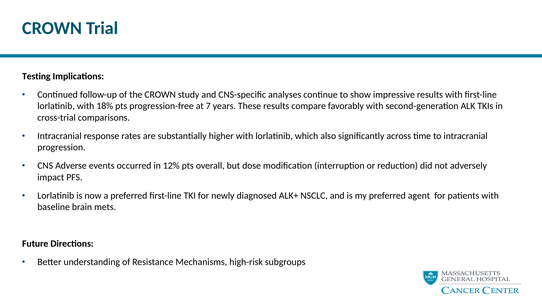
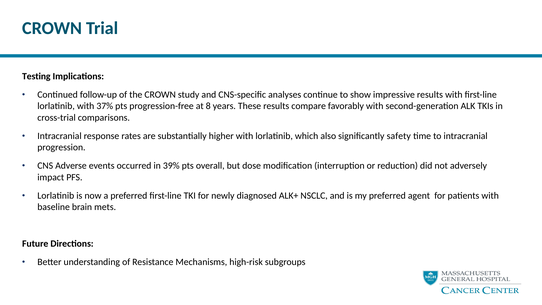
18%: 18% -> 37%
7: 7 -> 8
across: across -> safety
12%: 12% -> 39%
